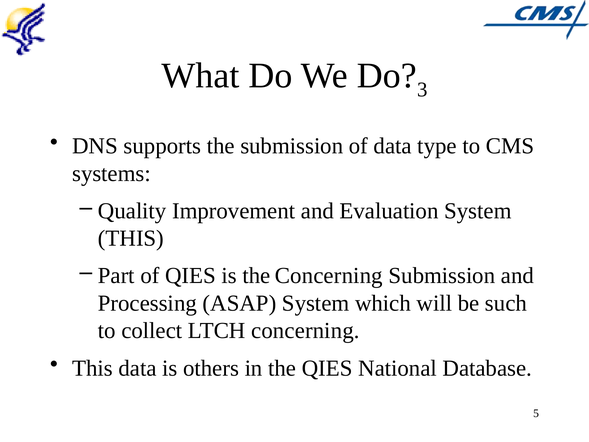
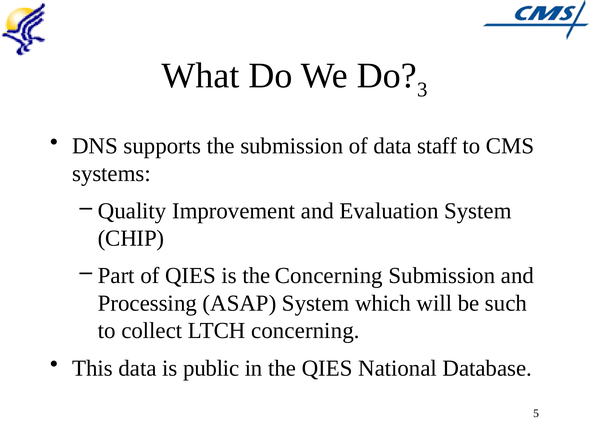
type: type -> staff
THIS at (131, 238): THIS -> CHIP
others: others -> public
